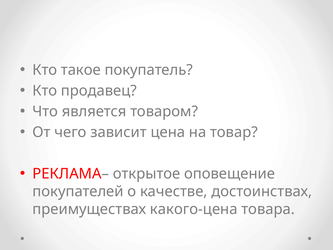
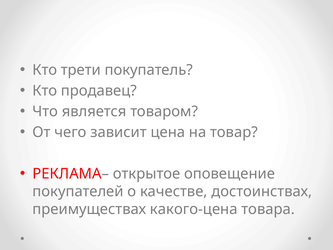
такое: такое -> трети
